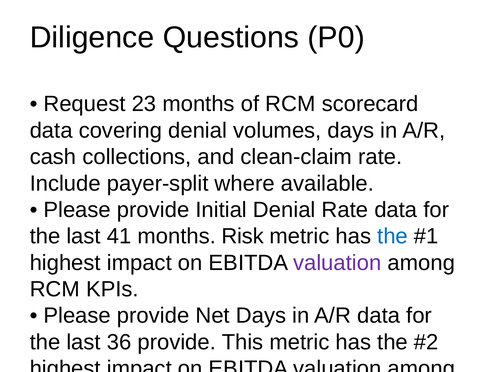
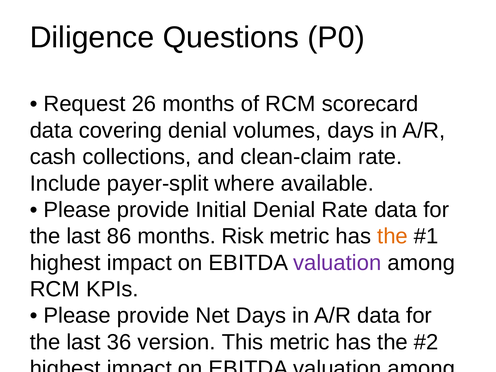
23: 23 -> 26
41: 41 -> 86
the at (393, 236) colour: blue -> orange
36 provide: provide -> version
